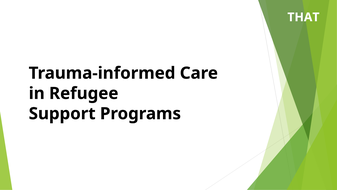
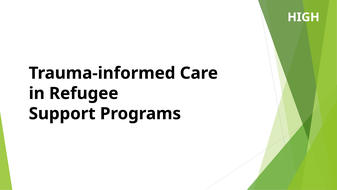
THAT: THAT -> HIGH
